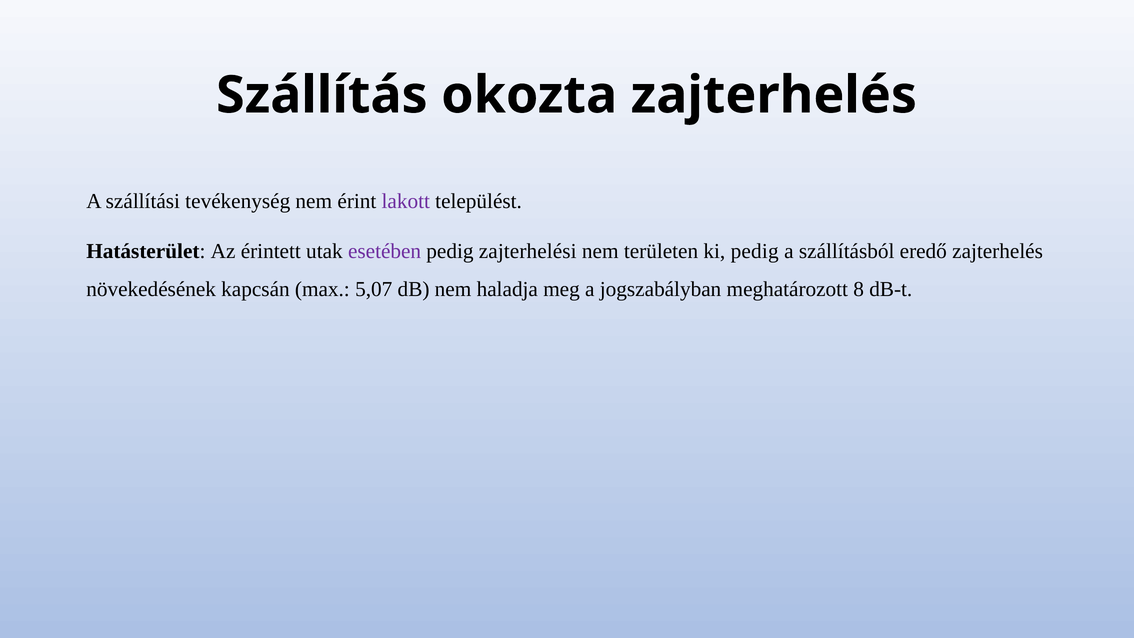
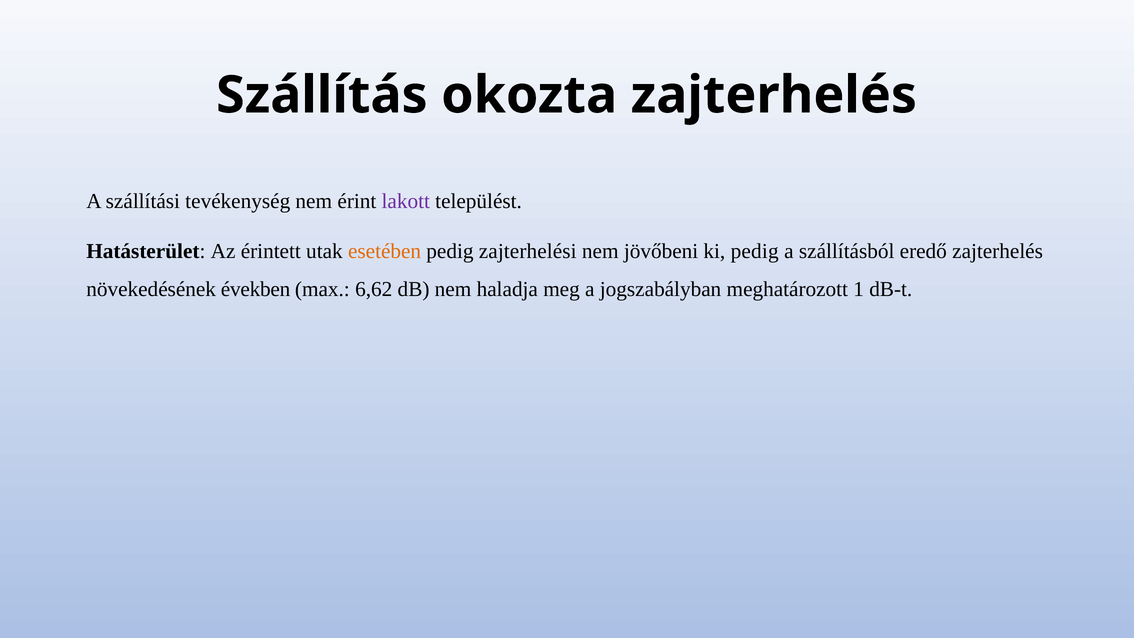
esetében colour: purple -> orange
területen: területen -> jövőbeni
kapcsán: kapcsán -> években
5,07: 5,07 -> 6,62
8: 8 -> 1
